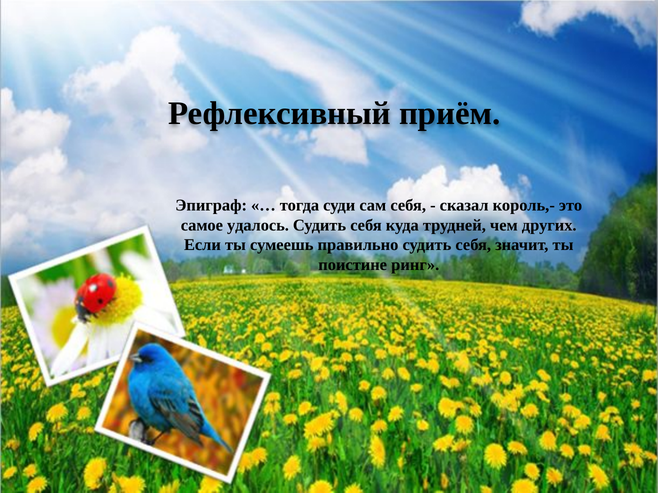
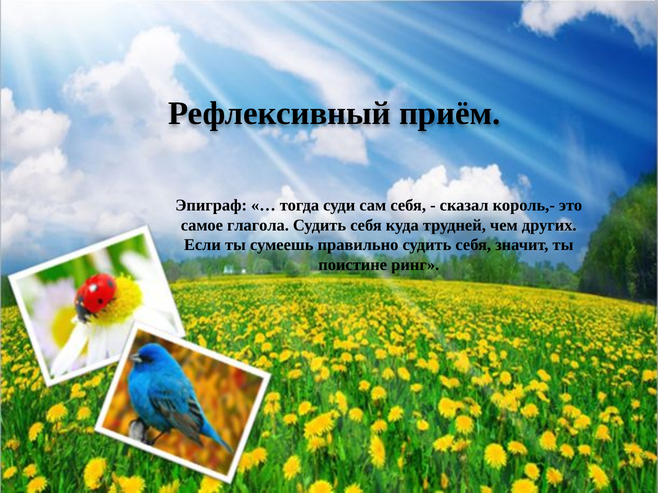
удалось: удалось -> глагола
